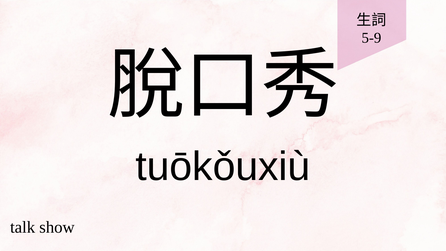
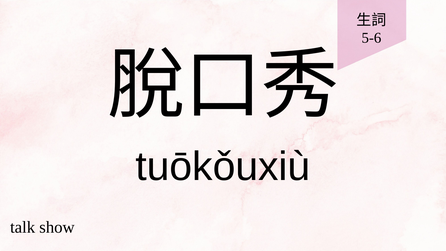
5-9: 5-9 -> 5-6
